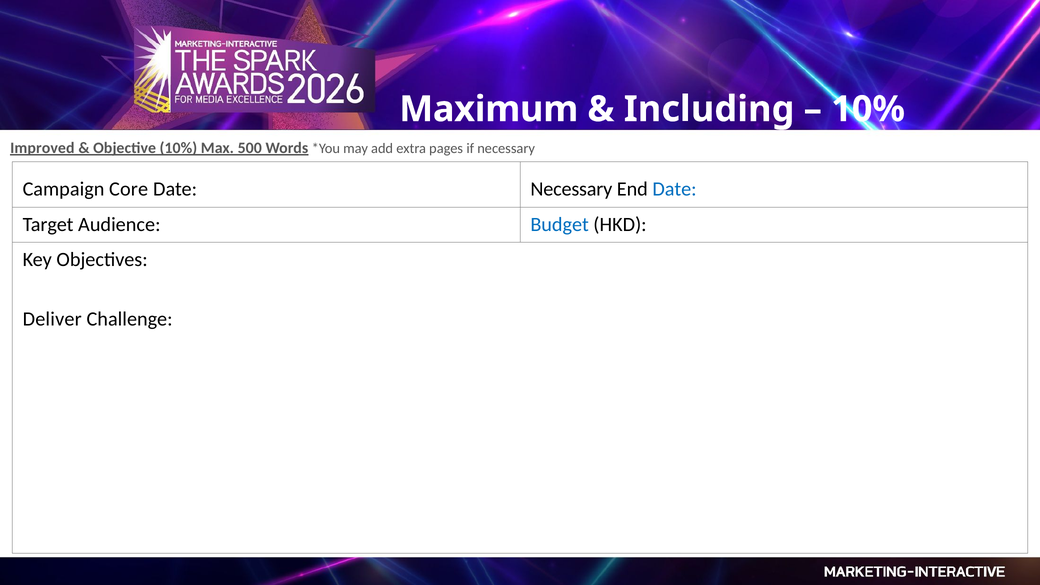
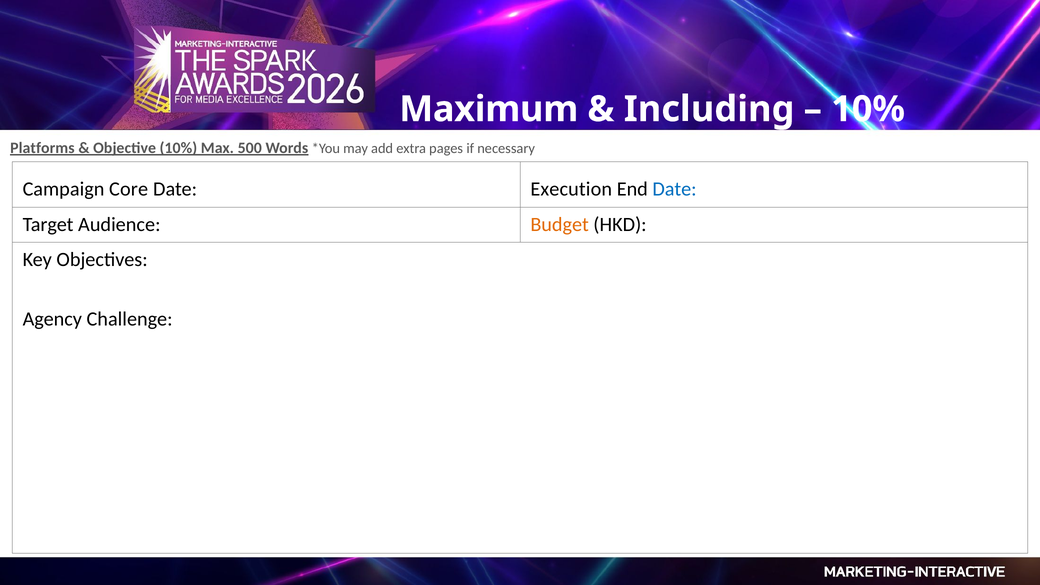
Improved: Improved -> Platforms
Date Necessary: Necessary -> Execution
Budget colour: blue -> orange
Deliver: Deliver -> Agency
